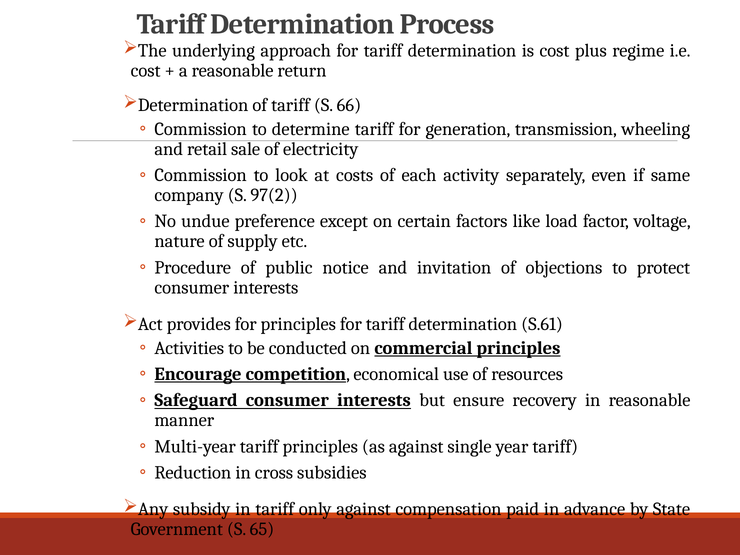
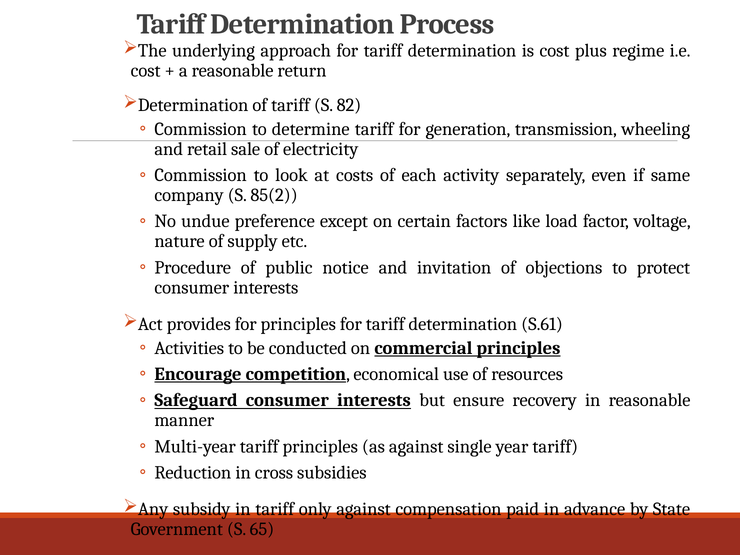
66: 66 -> 82
97(2: 97(2 -> 85(2
